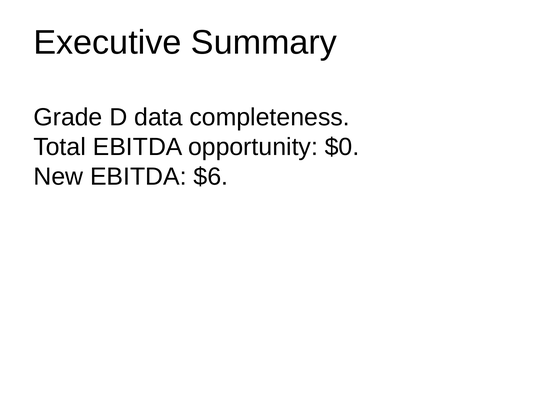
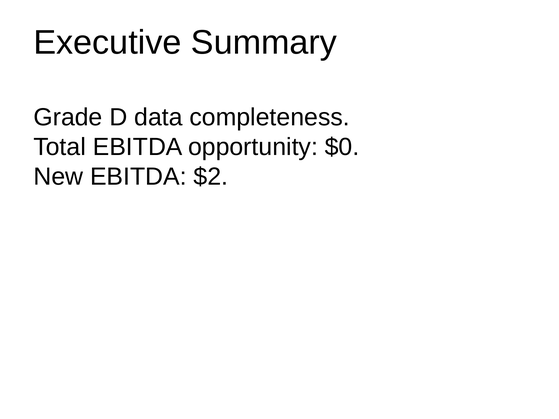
$6: $6 -> $2
